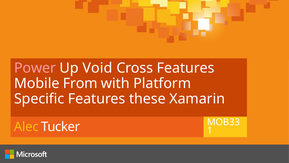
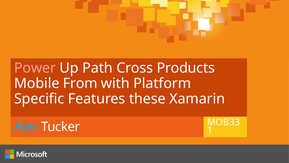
Void: Void -> Path
Cross Features: Features -> Products
Alec colour: yellow -> light blue
